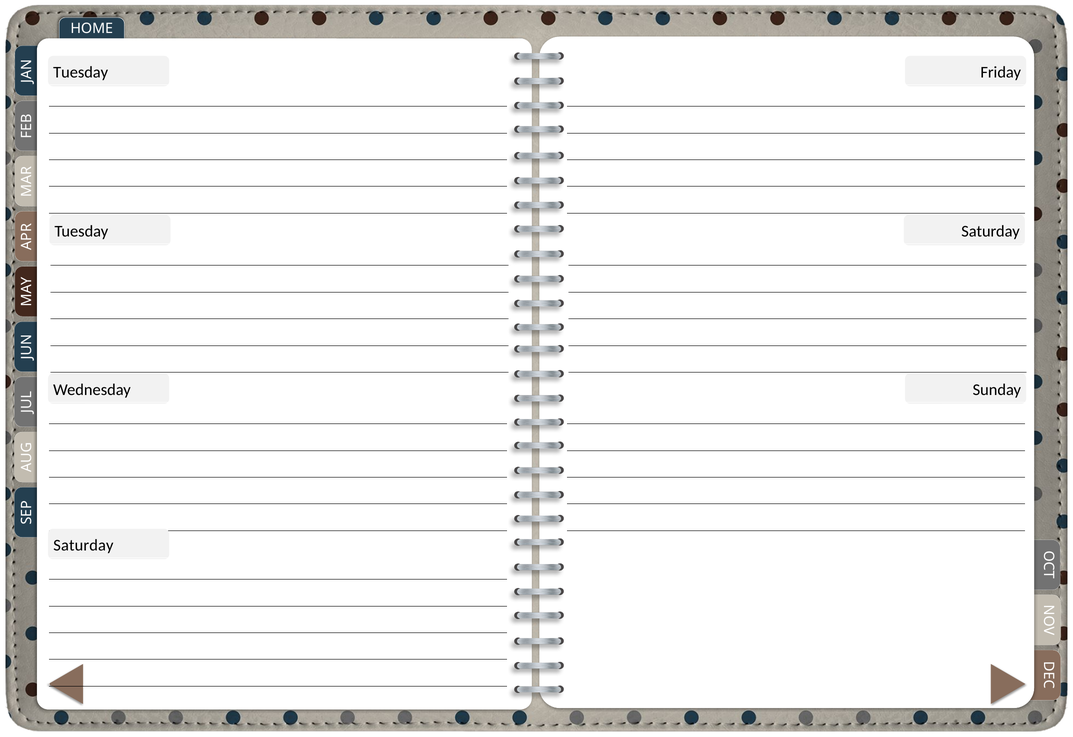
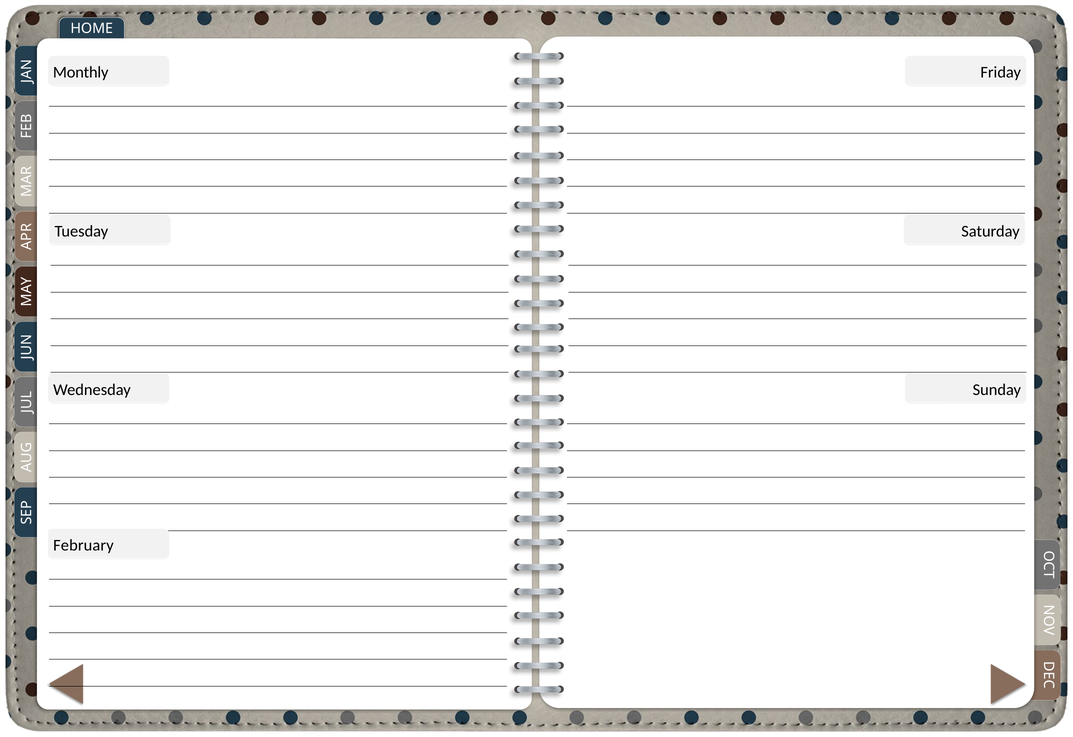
Tuesday at (81, 72): Tuesday -> Monthly
Saturday at (83, 546): Saturday -> February
